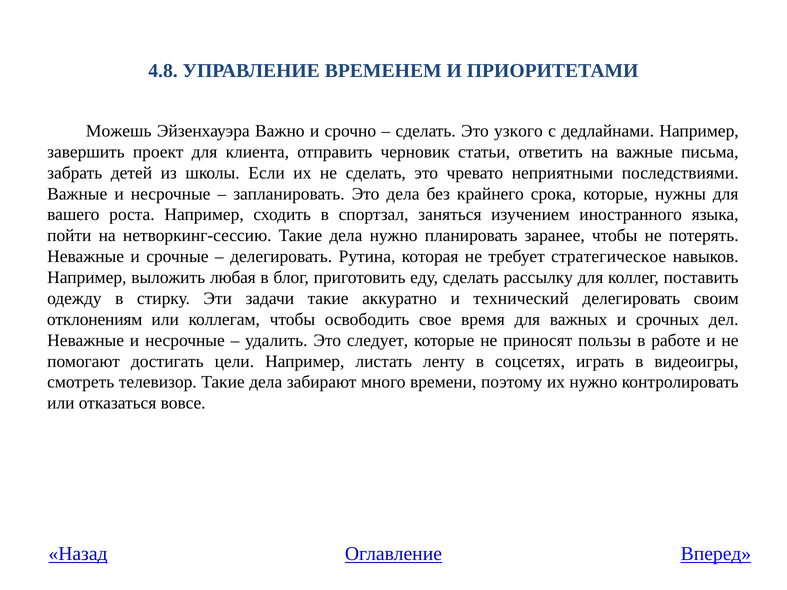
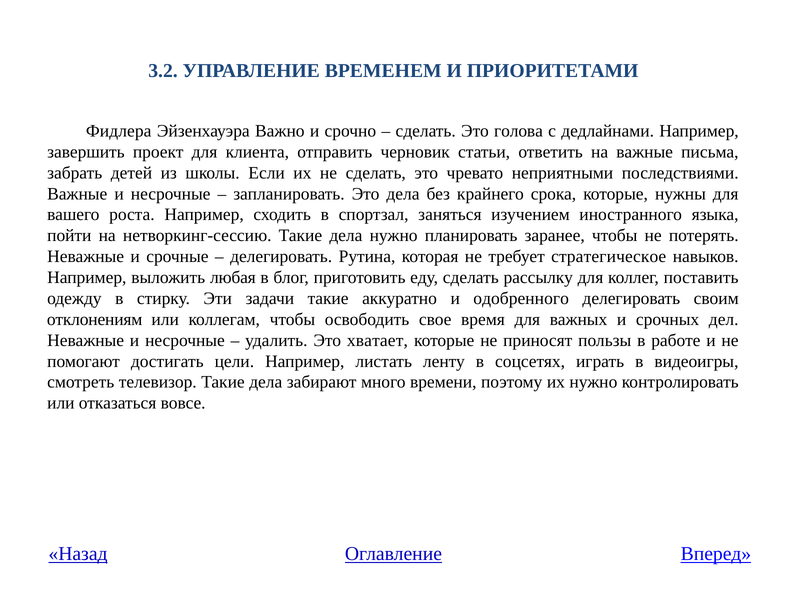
4.8: 4.8 -> 3.2
Можешь: Можешь -> Фидлера
узкого: узкого -> голова
технический: технический -> одобренного
следует: следует -> хватает
